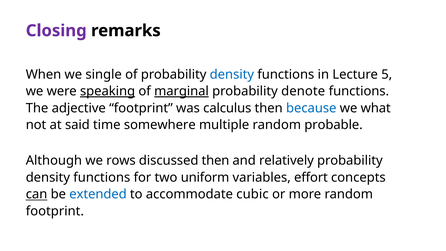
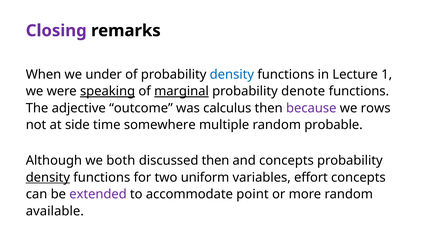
single: single -> under
5: 5 -> 1
adjective footprint: footprint -> outcome
because colour: blue -> purple
what: what -> rows
said: said -> side
rows: rows -> both
and relatively: relatively -> concepts
density at (48, 177) underline: none -> present
can underline: present -> none
extended colour: blue -> purple
cubic: cubic -> point
footprint at (55, 211): footprint -> available
